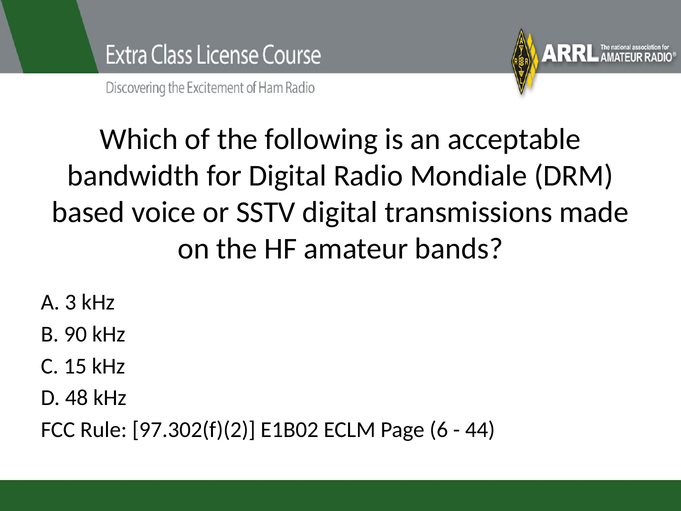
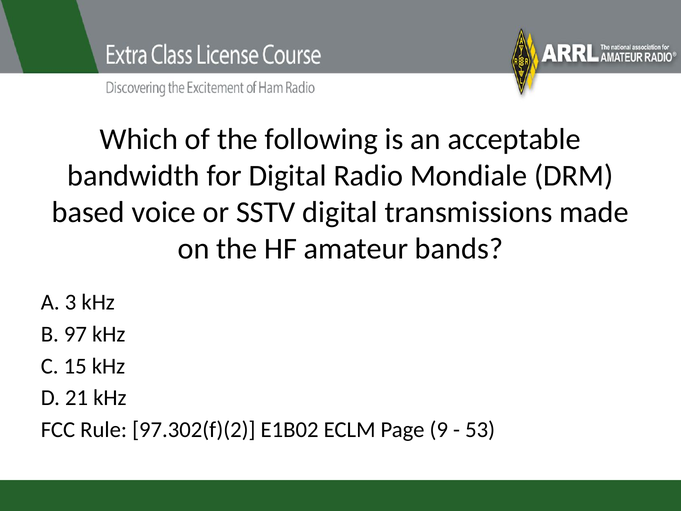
90: 90 -> 97
48: 48 -> 21
6: 6 -> 9
44: 44 -> 53
